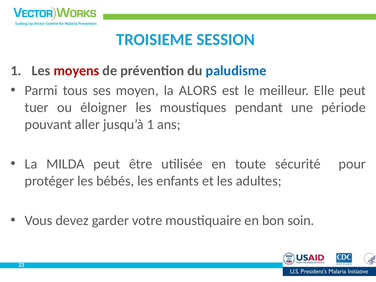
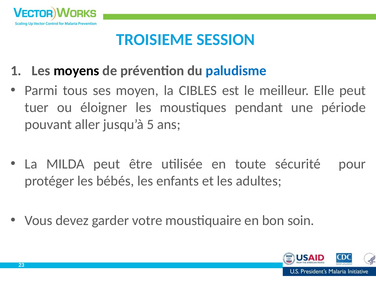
moyens colour: red -> black
ALORS: ALORS -> CIBLES
jusqu’à 1: 1 -> 5
